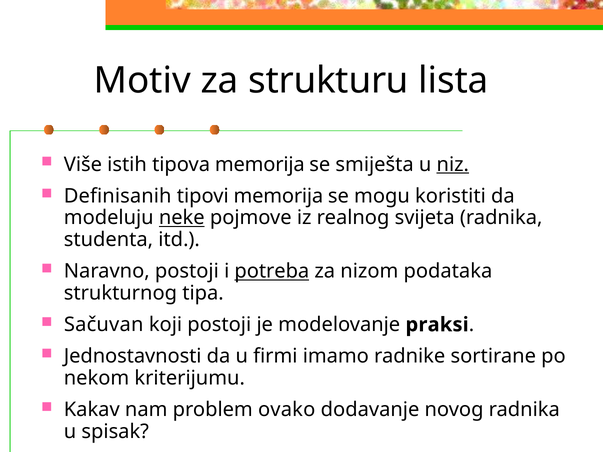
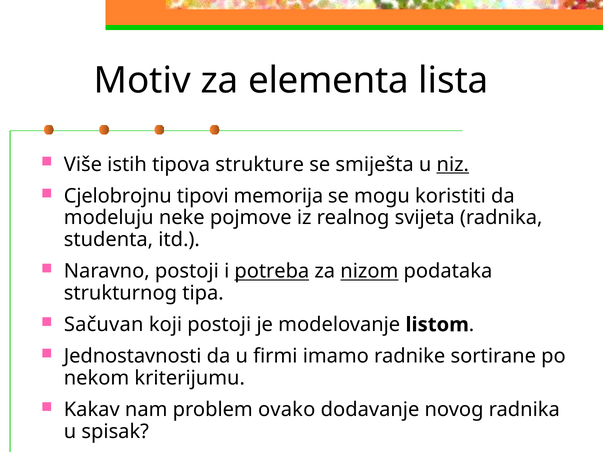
strukturu: strukturu -> elementa
tipova memorija: memorija -> strukture
Definisanih: Definisanih -> Cjelobrojnu
neke underline: present -> none
nizom underline: none -> present
praksi: praksi -> listom
